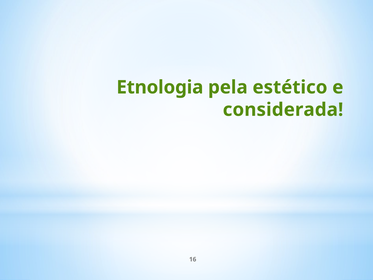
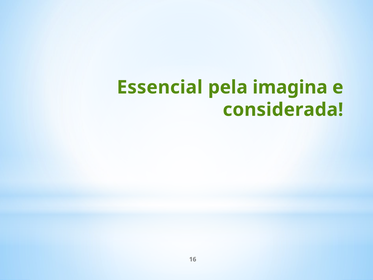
Etnologia: Etnologia -> Essencial
estético: estético -> imagina
